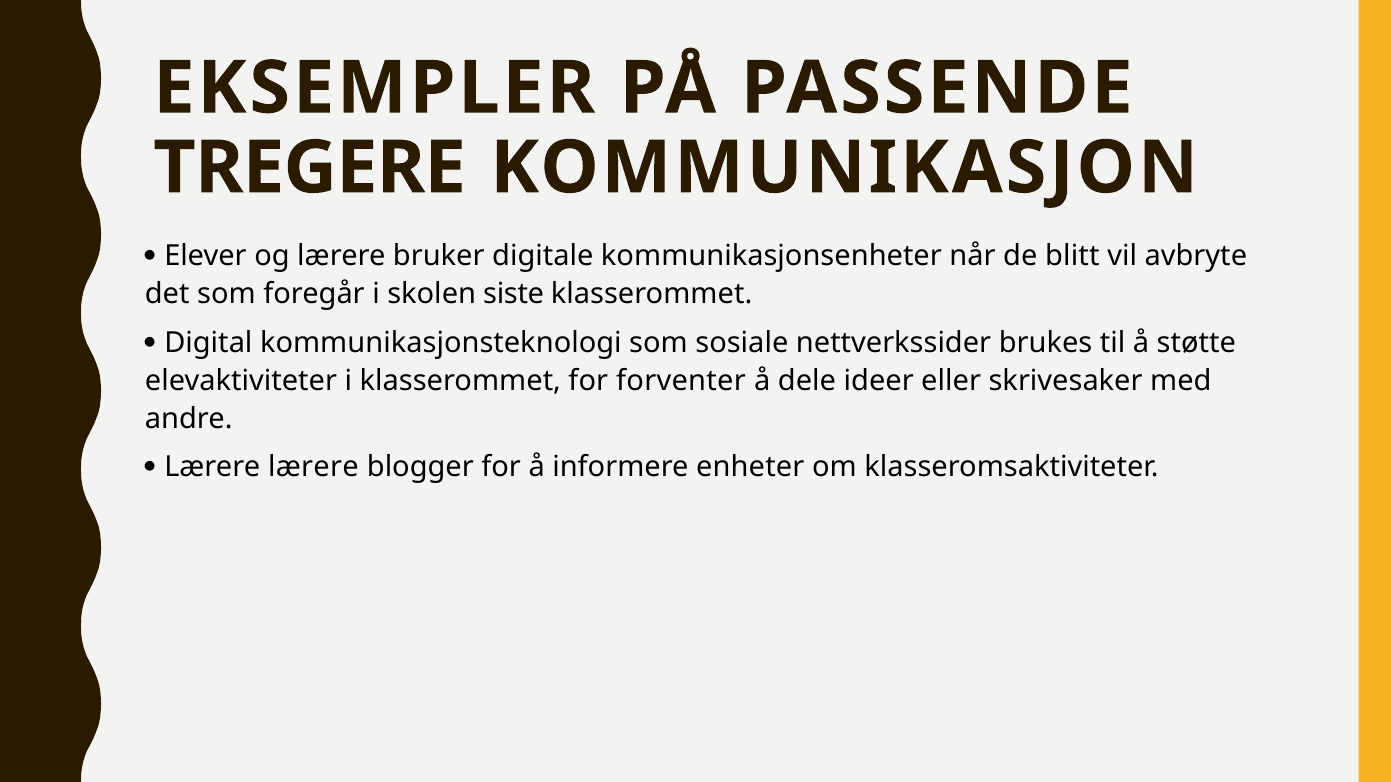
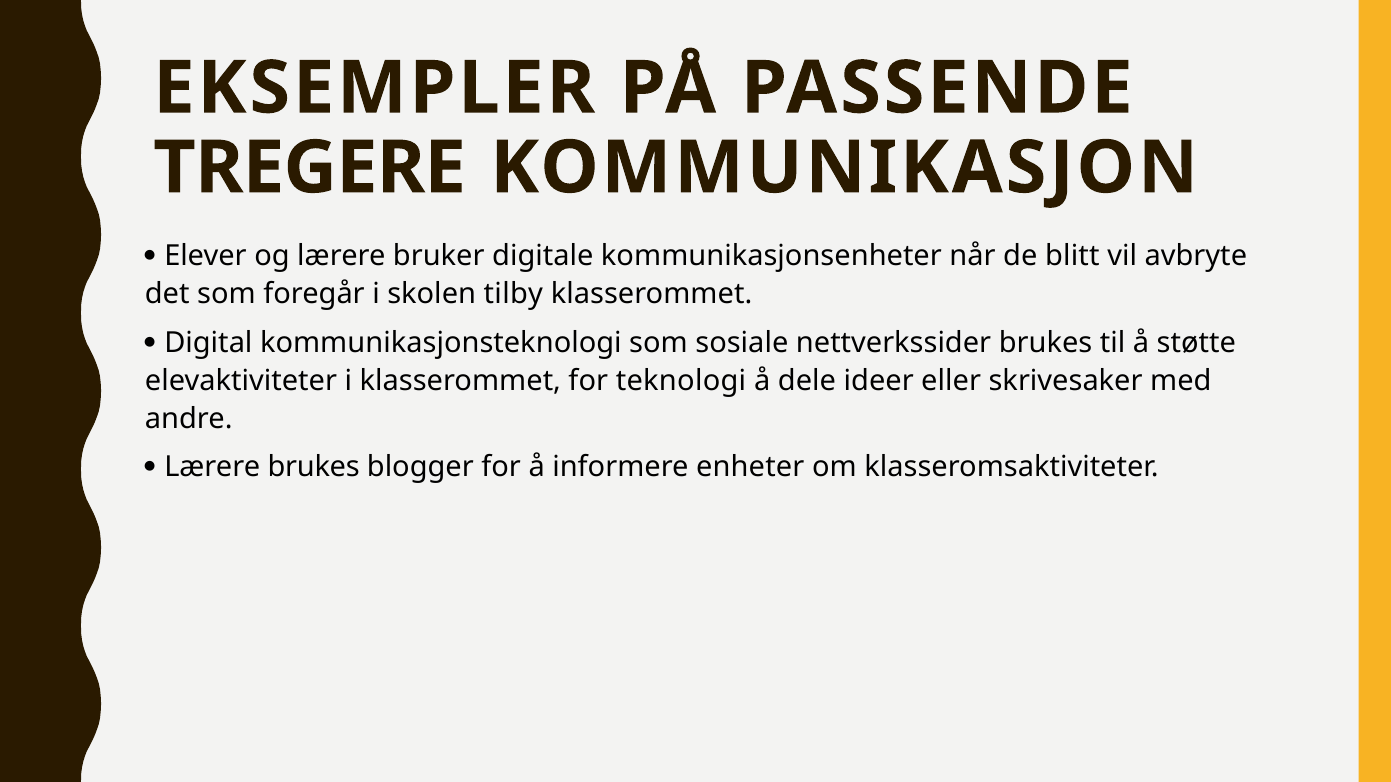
siste: siste -> tilby
forventer: forventer -> teknologi
Lærere lærere: lærere -> brukes
